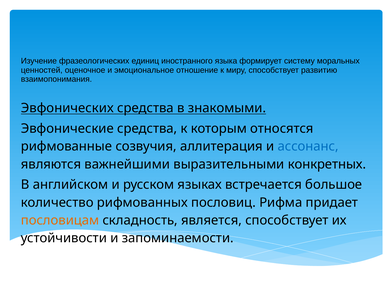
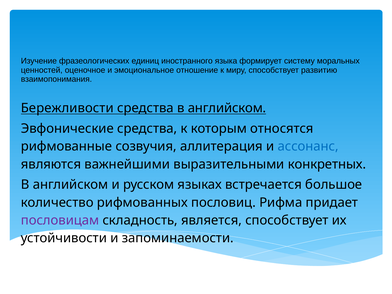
Эвфонических: Эвфонических -> Бережливости
средства в знакомыми: знакомыми -> английском
пословицам colour: orange -> purple
